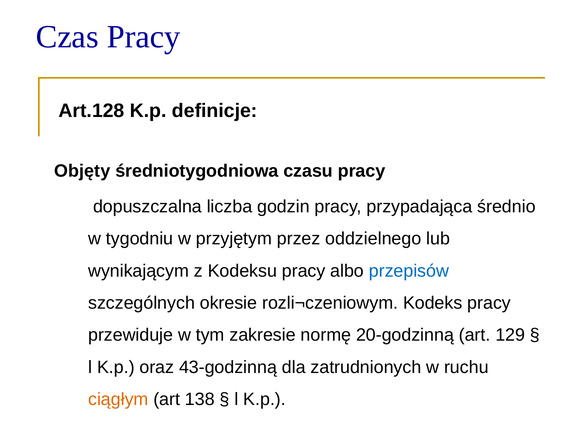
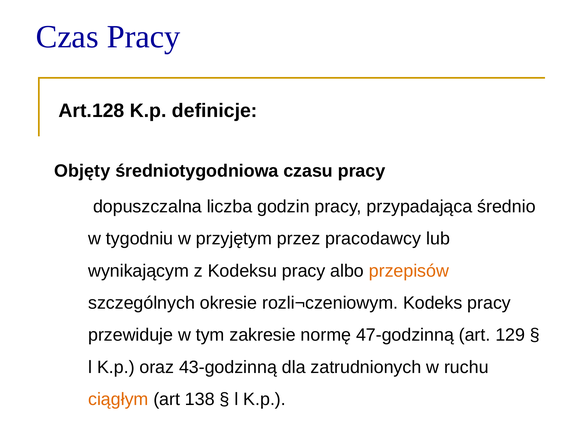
oddzielnego: oddzielnego -> pracodawcy
przepisów colour: blue -> orange
20-godzinną: 20-godzinną -> 47-godzinną
